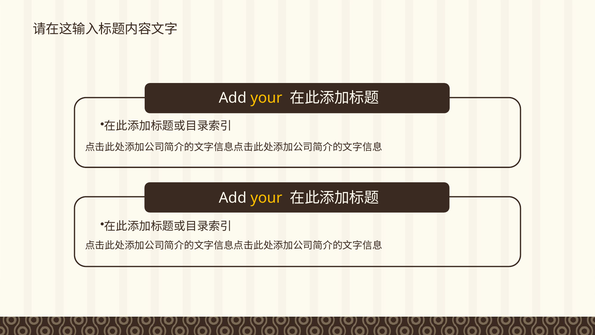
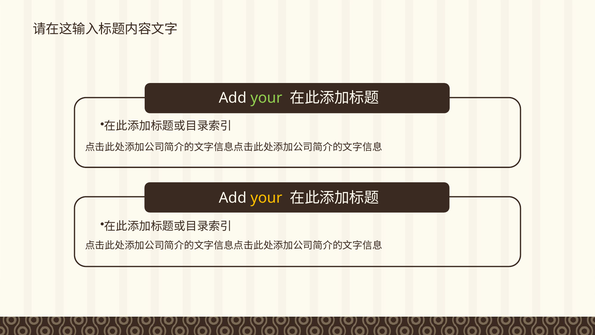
your at (266, 98) colour: yellow -> light green
